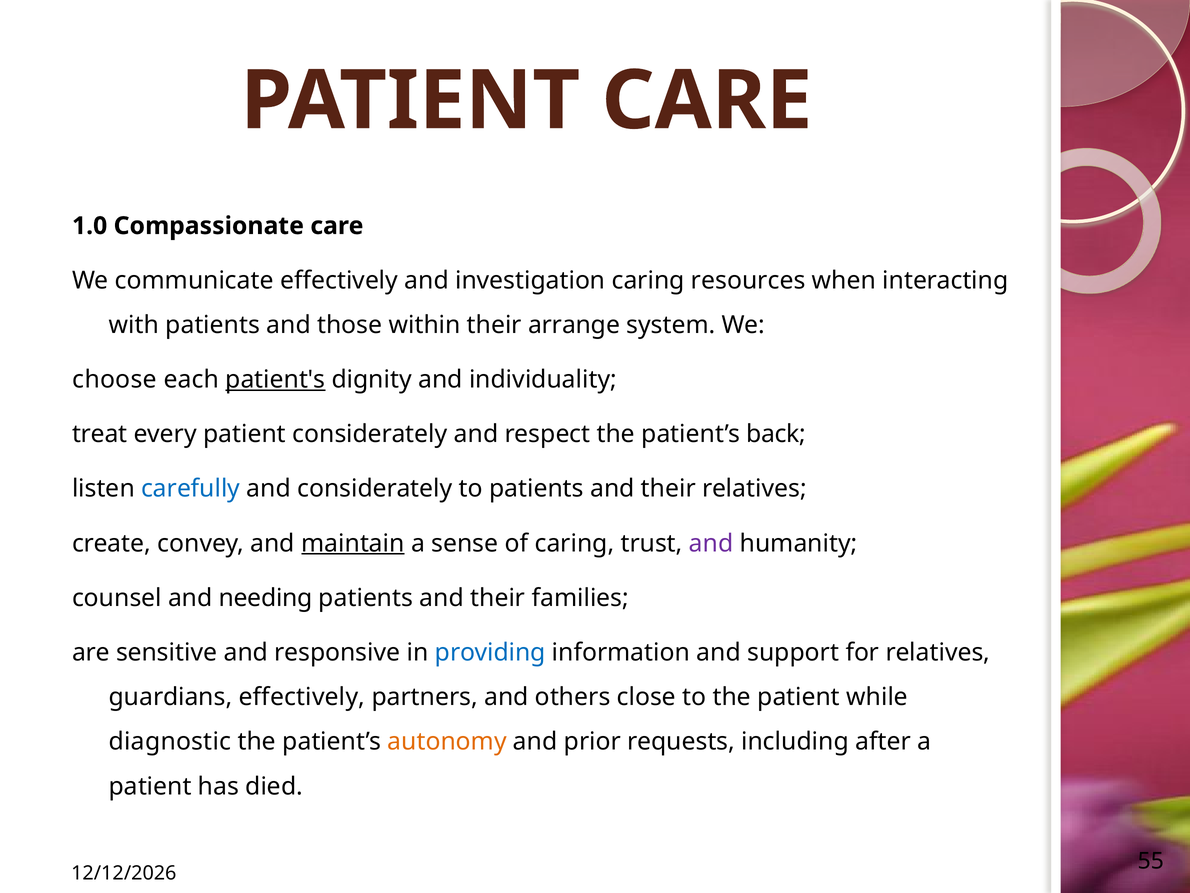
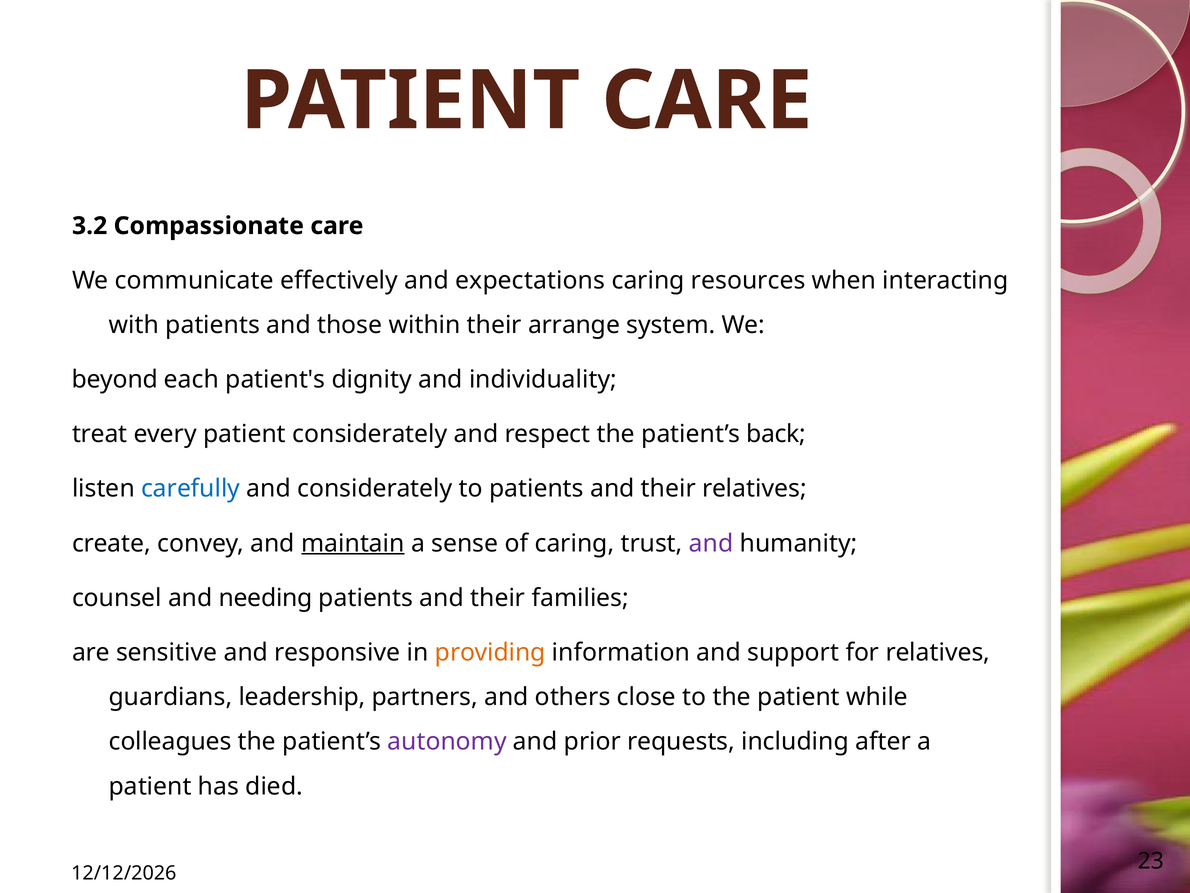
1.0: 1.0 -> 3.2
investigation: investigation -> expectations
choose: choose -> beyond
patient's underline: present -> none
providing colour: blue -> orange
guardians effectively: effectively -> leadership
diagnostic: diagnostic -> colleagues
autonomy colour: orange -> purple
55: 55 -> 23
